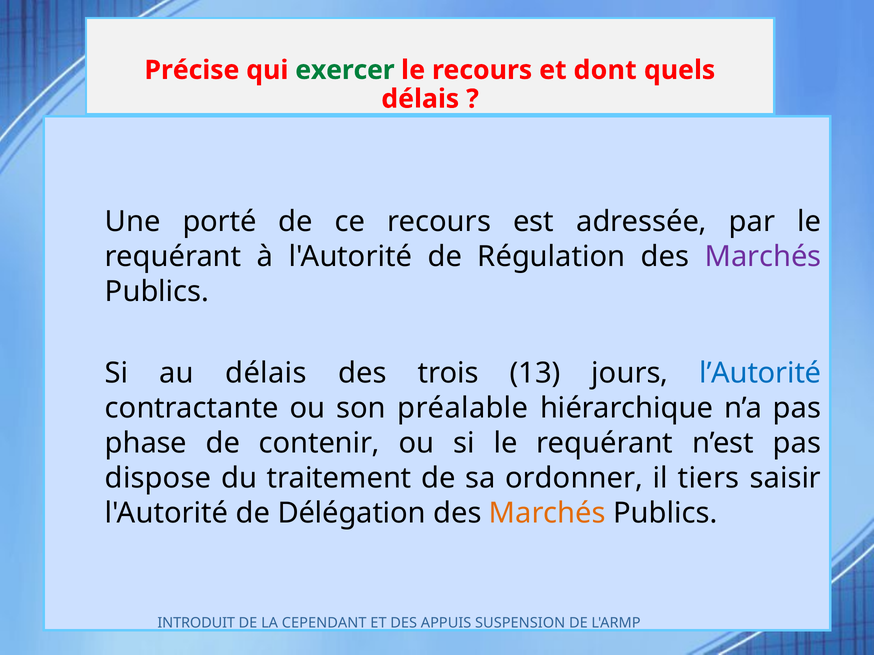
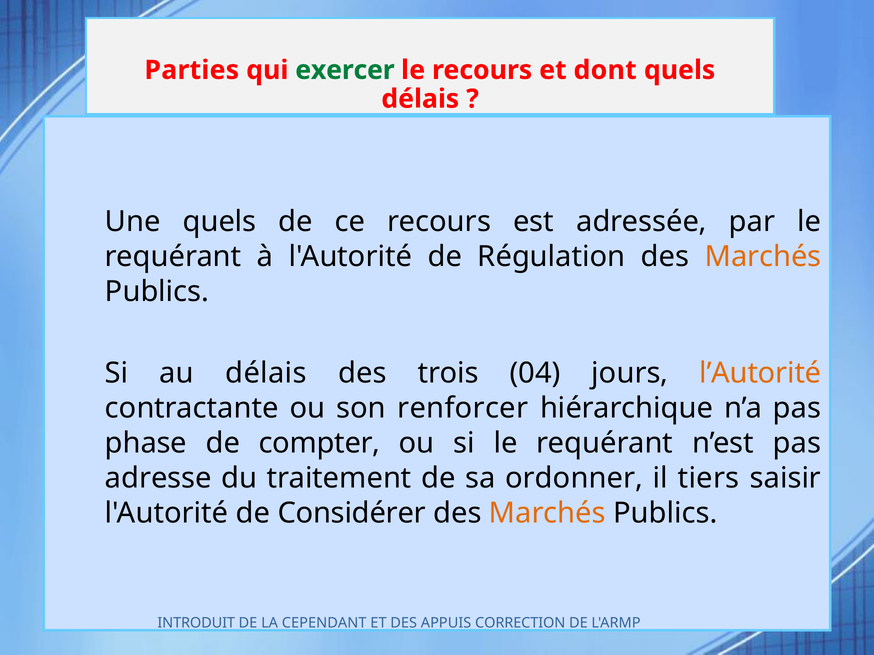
Précise: Précise -> Parties
Une porté: porté -> quels
Marchés at (763, 257) colour: purple -> orange
13: 13 -> 04
l’Autorité colour: blue -> orange
préalable: préalable -> renforcer
contenir: contenir -> compter
dispose: dispose -> adresse
Délégation: Délégation -> Considérer
SUSPENSION: SUSPENSION -> CORRECTION
